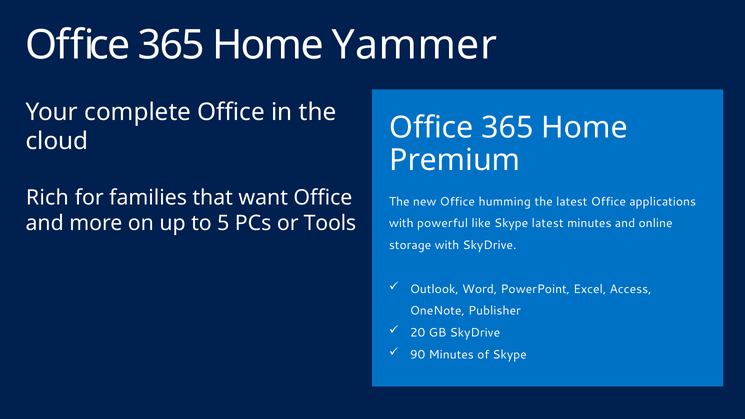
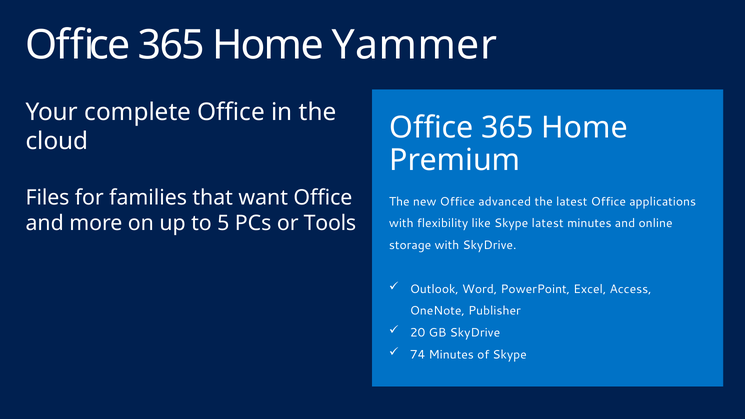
Rich: Rich -> Files
humming: humming -> advanced
powerful: powerful -> flexibility
90: 90 -> 74
